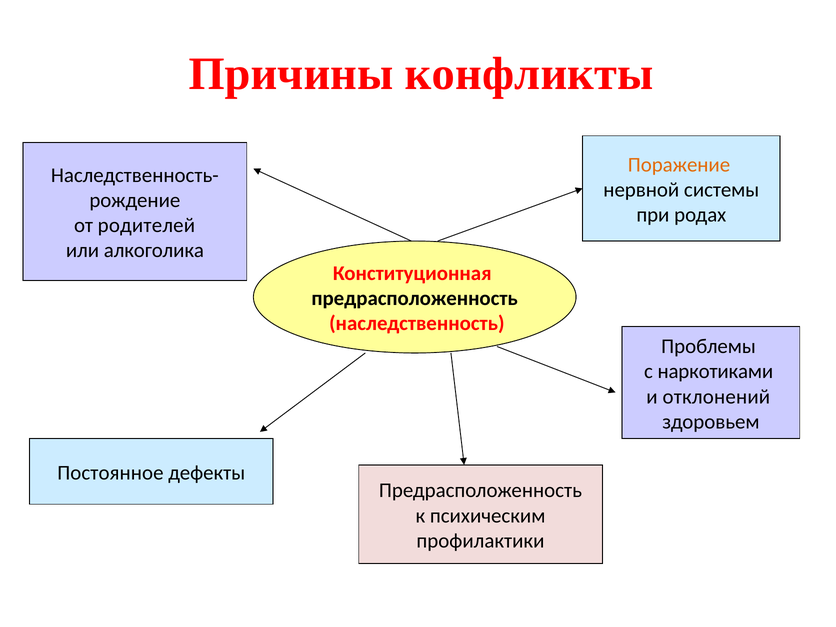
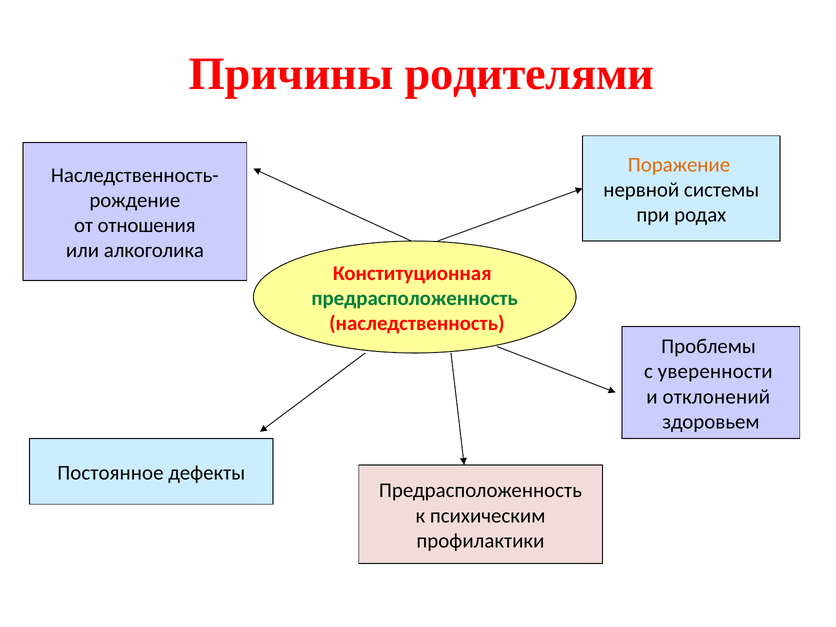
конфликты: конфликты -> родителями
родителей: родителей -> отношения
предрасположенность at (415, 298) colour: black -> green
наркотиками: наркотиками -> уверенности
